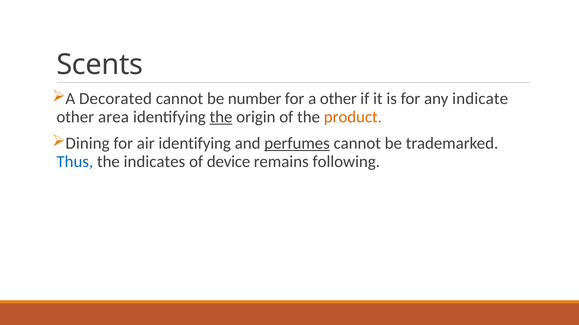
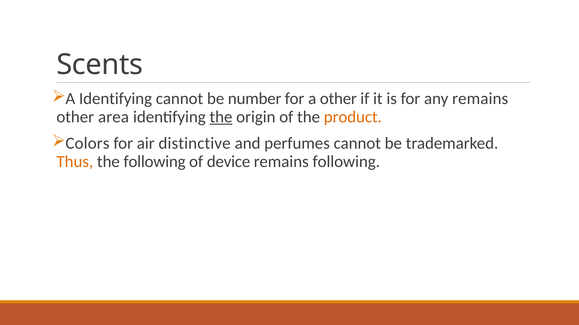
A Decorated: Decorated -> Identifying
any indicate: indicate -> remains
Dining: Dining -> Colors
air identifying: identifying -> distinctive
perfumes underline: present -> none
Thus colour: blue -> orange
the indicates: indicates -> following
